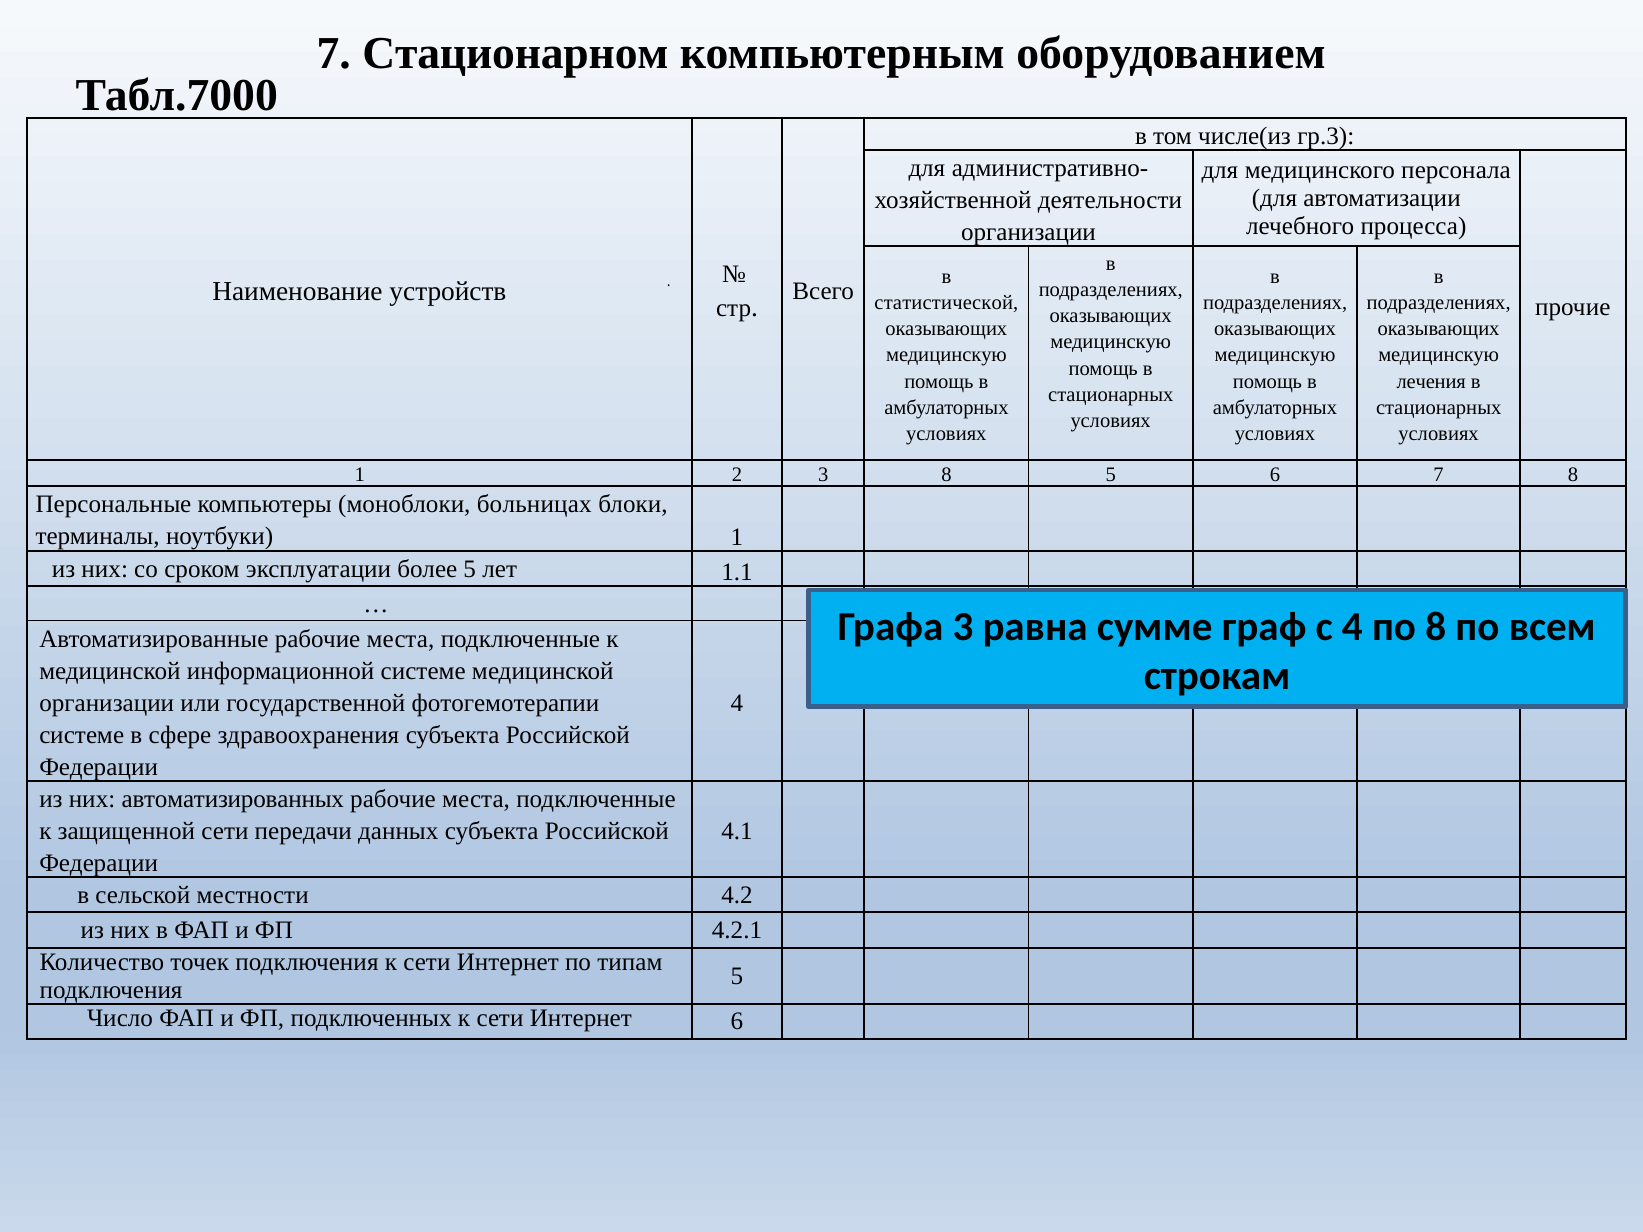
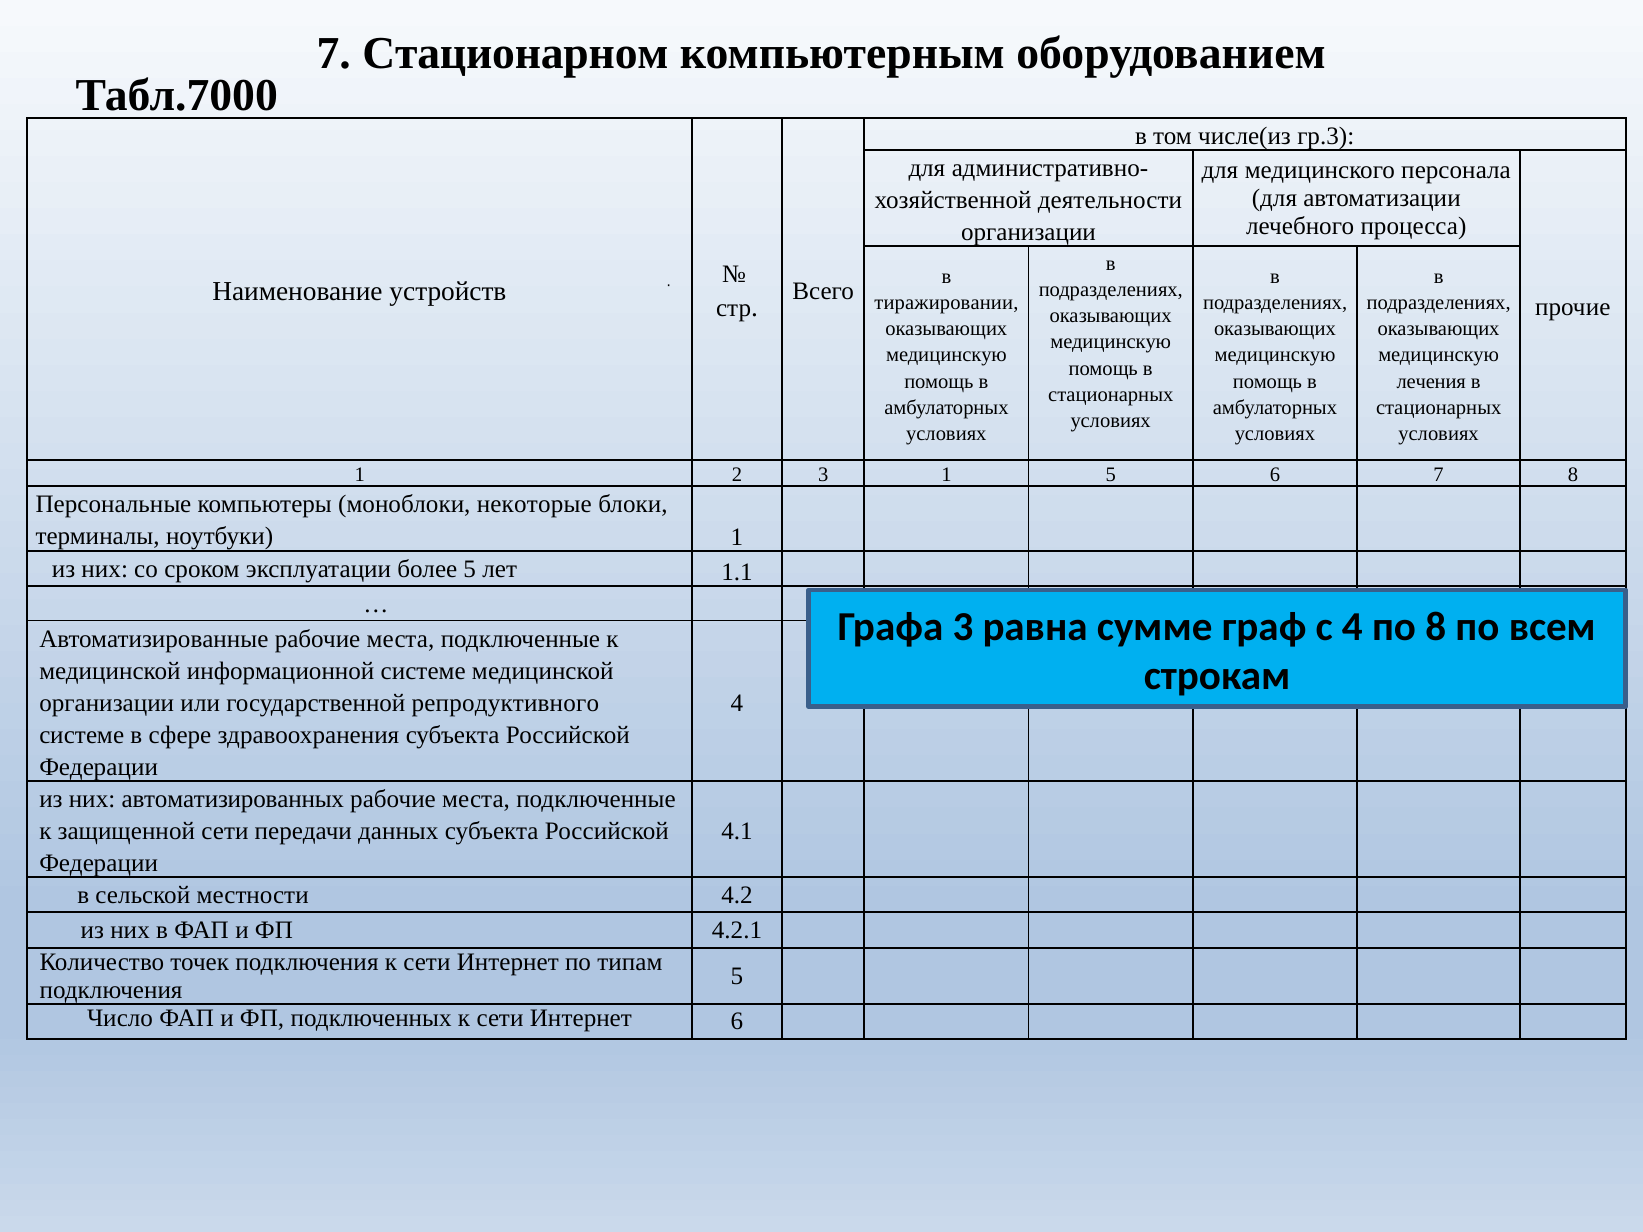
статистической: статистической -> тиражировании
3 8: 8 -> 1
больницах: больницах -> некоторые
фотогемотерапии: фотогемотерапии -> репродуктивного
